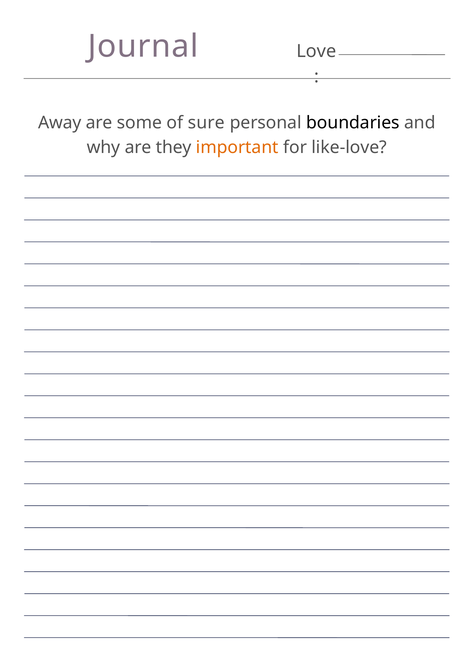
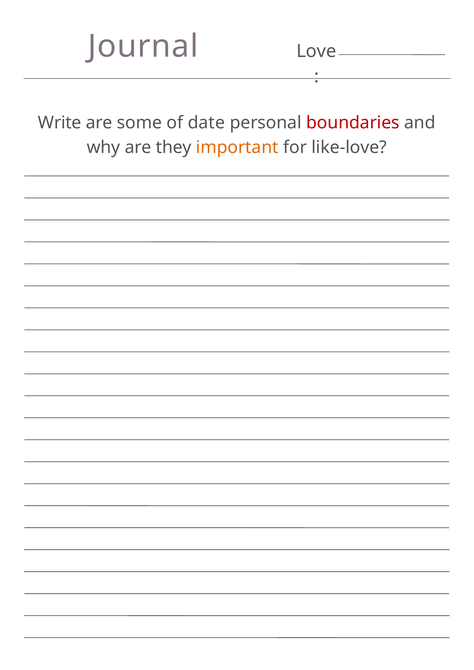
Away: Away -> Write
sure: sure -> date
boundaries colour: black -> red
